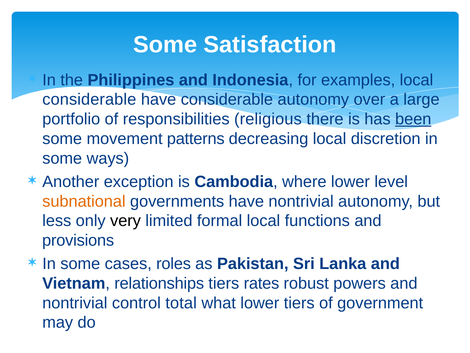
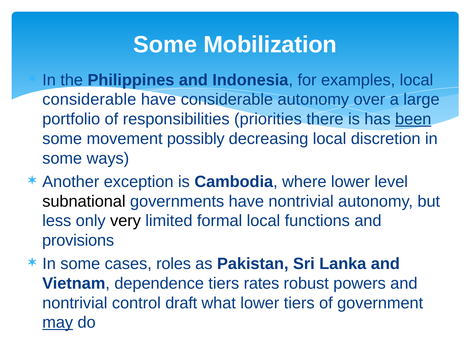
Satisfaction: Satisfaction -> Mobilization
religious: religious -> priorities
patterns: patterns -> possibly
subnational colour: orange -> black
relationships: relationships -> dependence
total: total -> draft
may underline: none -> present
